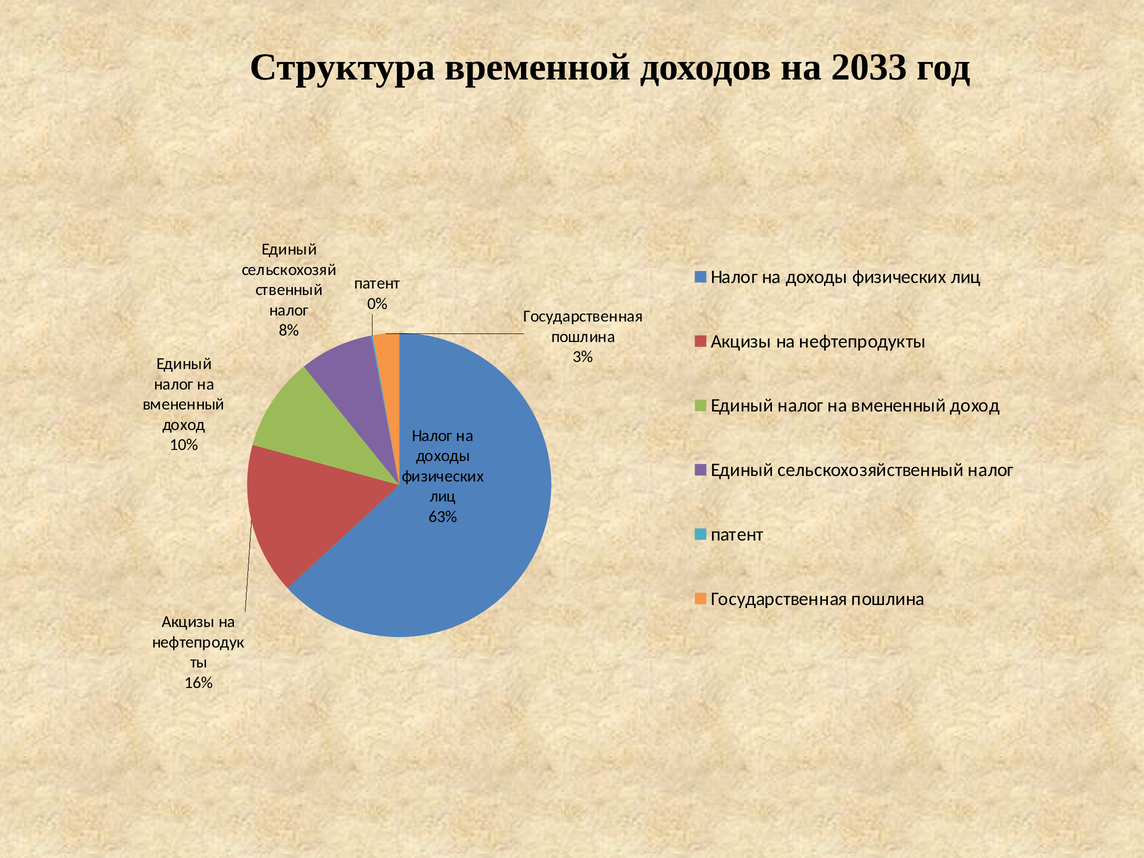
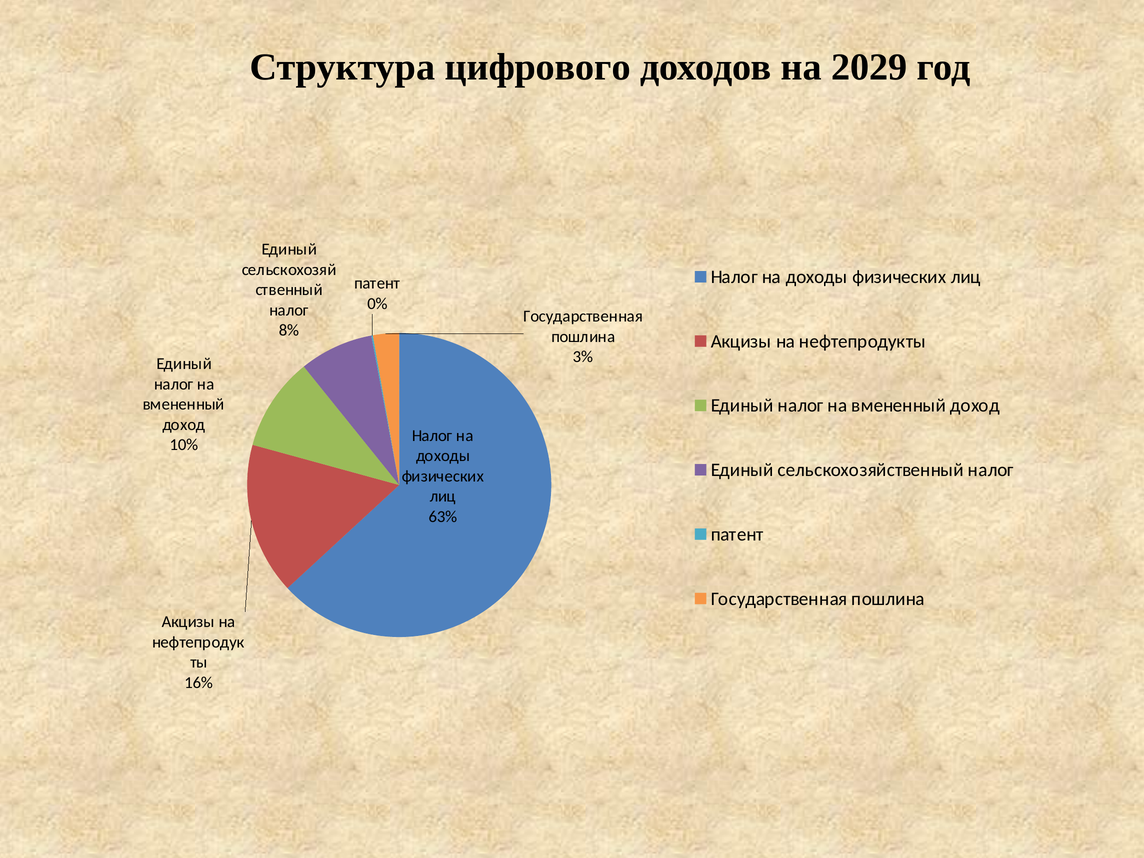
временной: временной -> цифрового
2033: 2033 -> 2029
